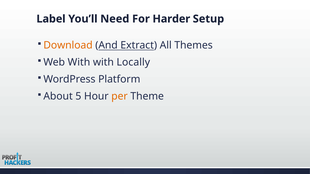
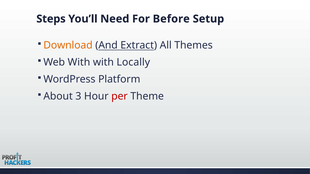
Label: Label -> Steps
Harder: Harder -> Before
5: 5 -> 3
per colour: orange -> red
